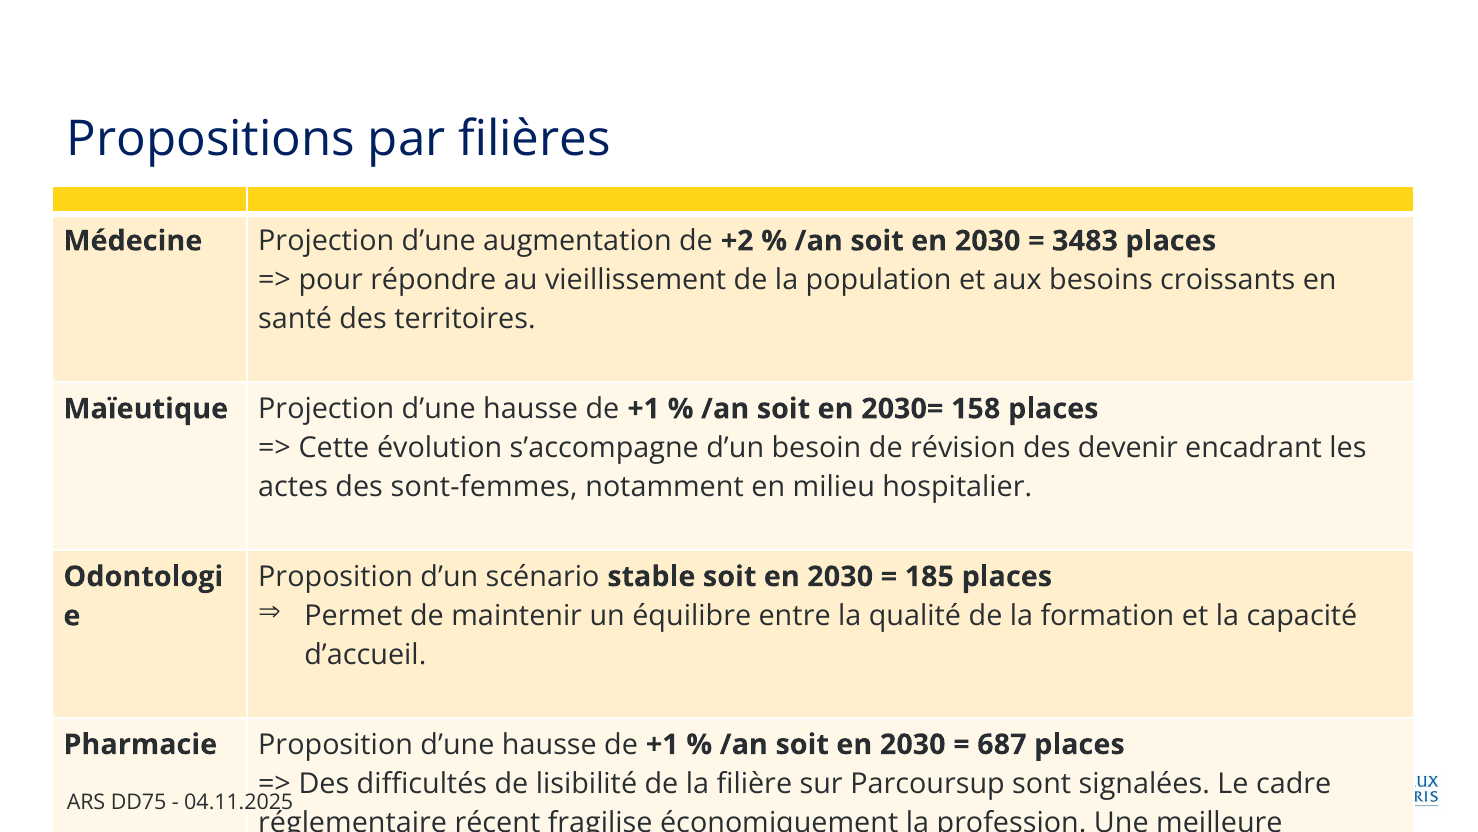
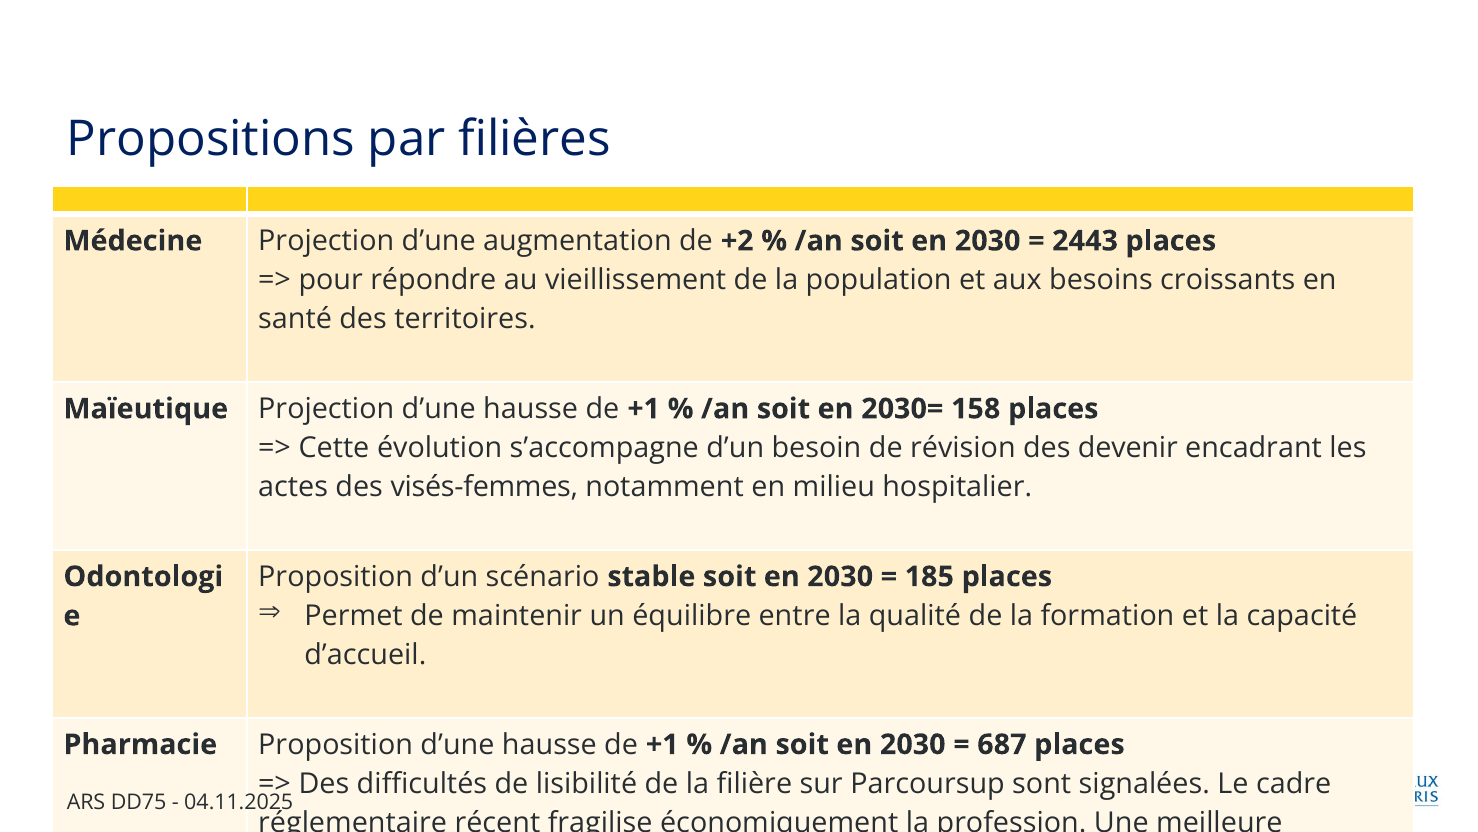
3483: 3483 -> 2443
sont-femmes: sont-femmes -> visés-femmes
